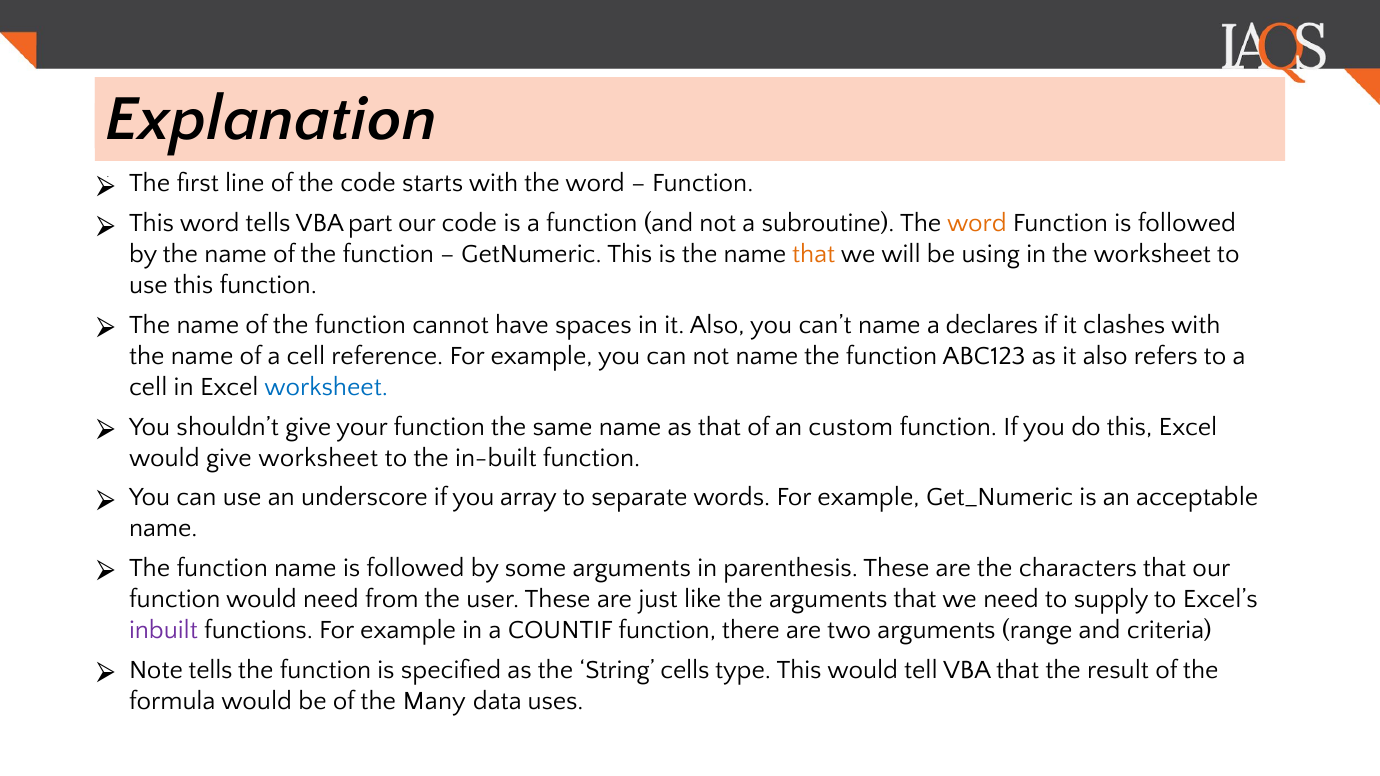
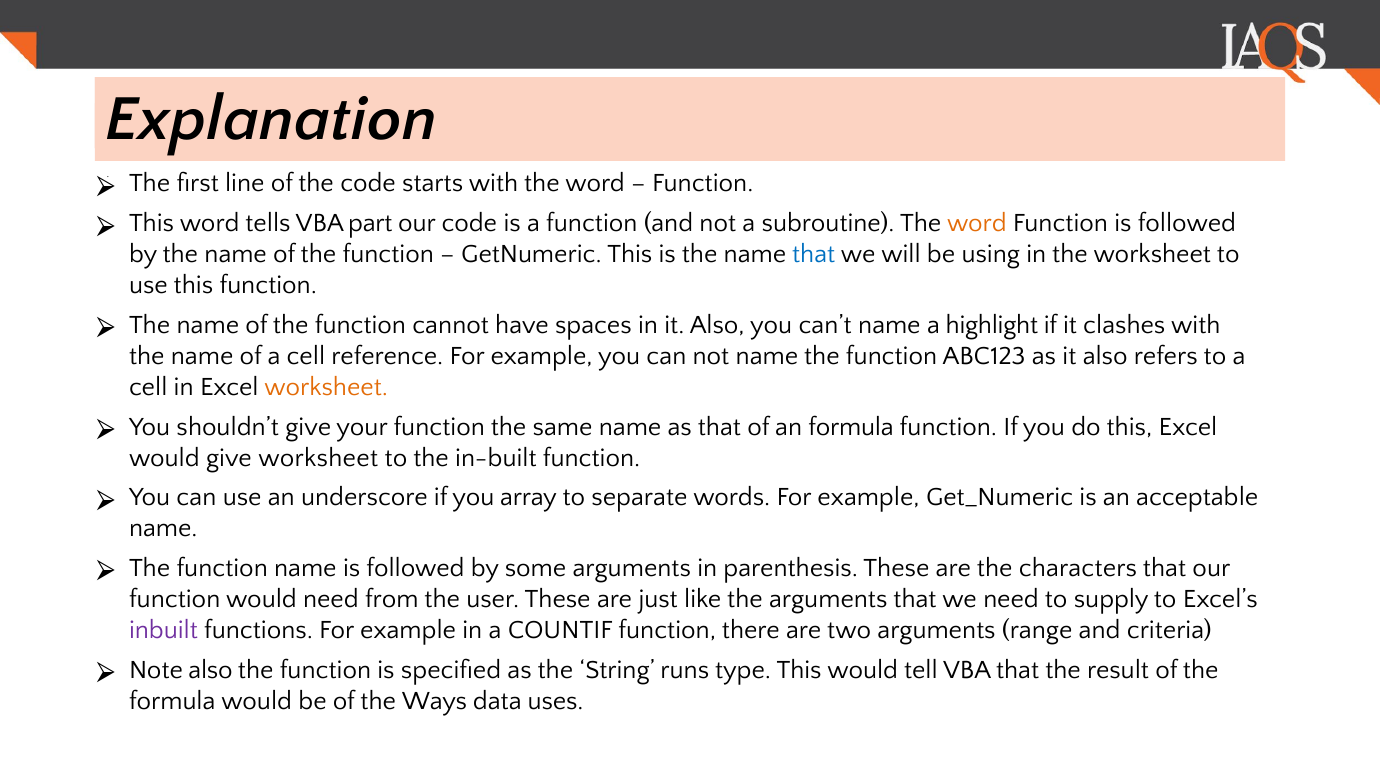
that at (814, 254) colour: orange -> blue
declares: declares -> highlight
worksheet at (326, 387) colour: blue -> orange
an custom: custom -> formula
Note tells: tells -> also
cells: cells -> runs
Many: Many -> Ways
